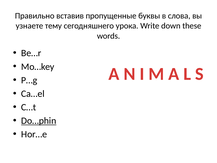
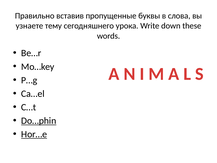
Hor…e underline: none -> present
